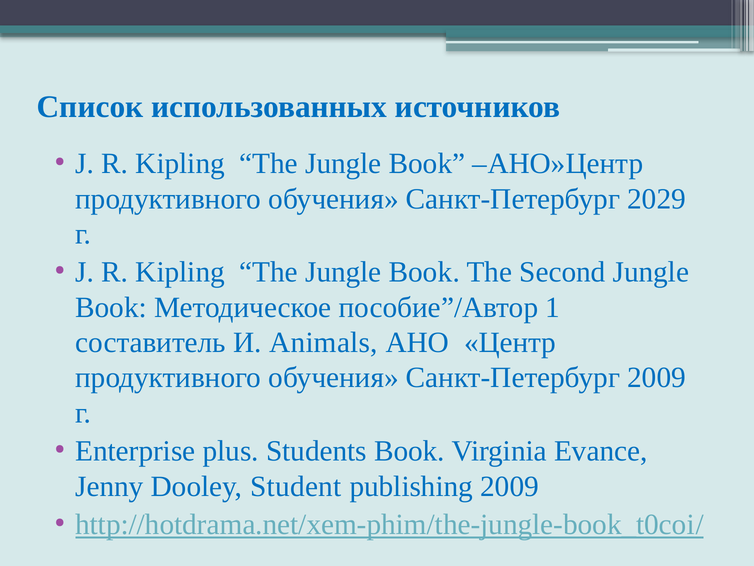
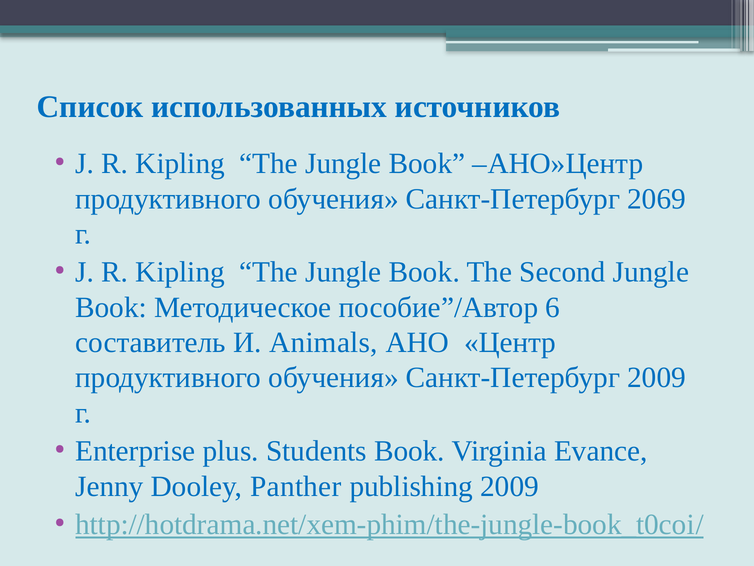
2029: 2029 -> 2069
1: 1 -> 6
Student: Student -> Panther
